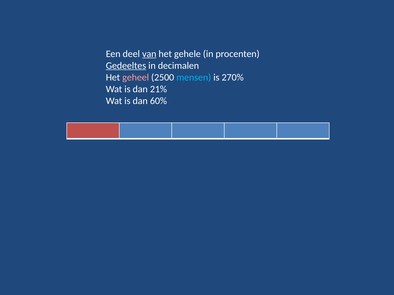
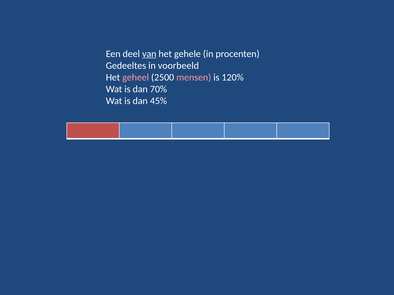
Gedeeltes underline: present -> none
decimalen: decimalen -> voorbeeld
mensen colour: light blue -> pink
270%: 270% -> 120%
21%: 21% -> 70%
60%: 60% -> 45%
